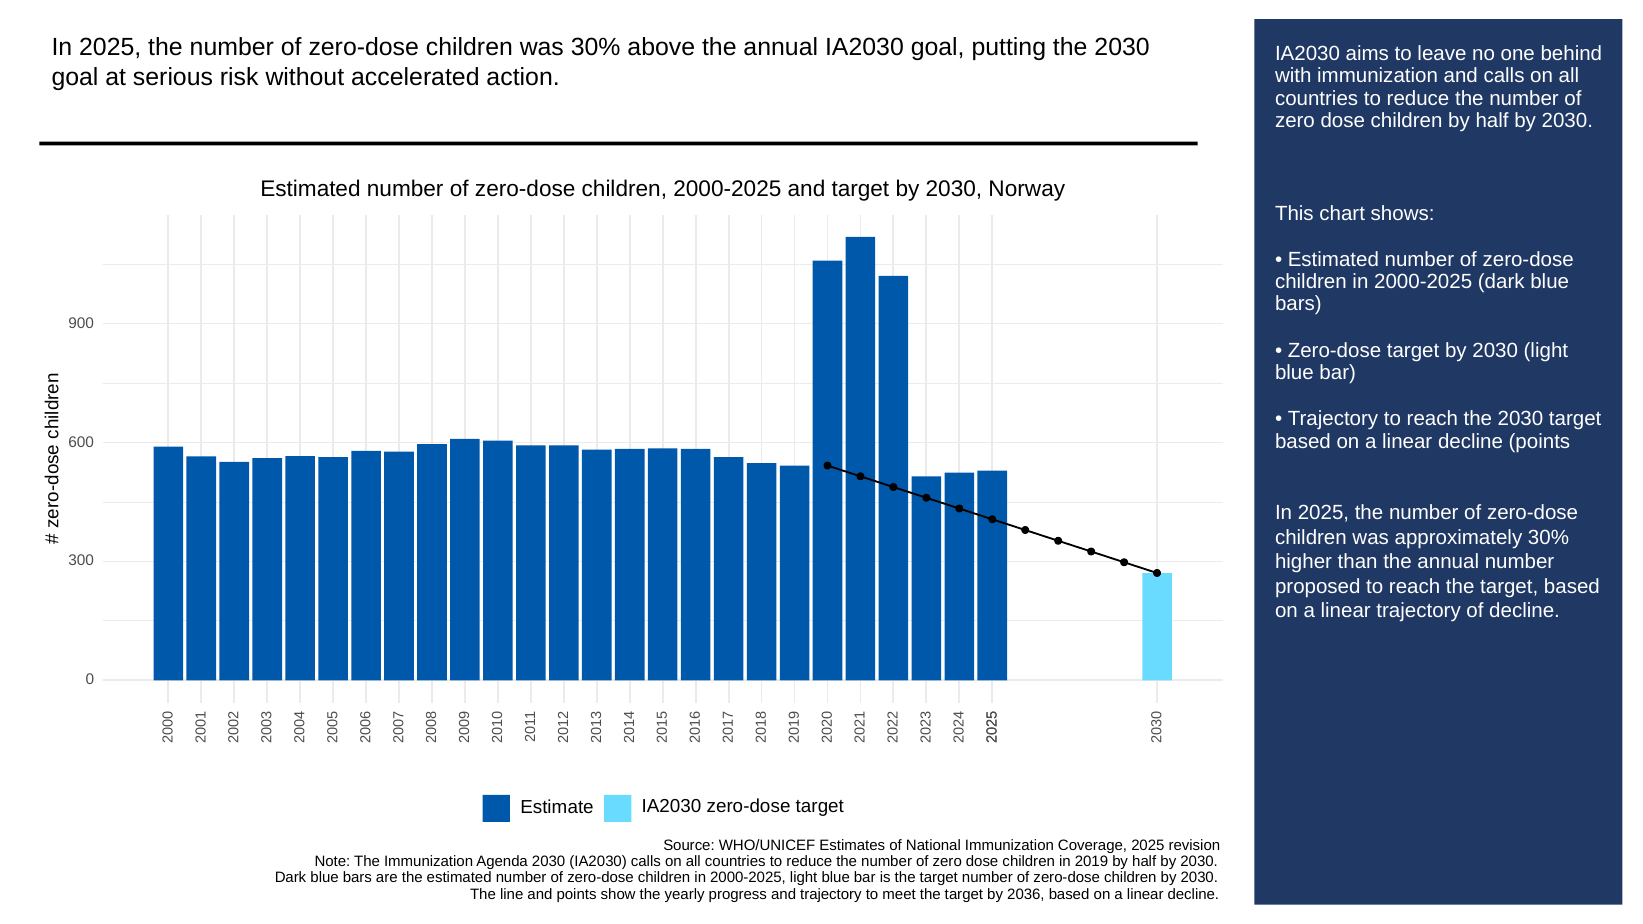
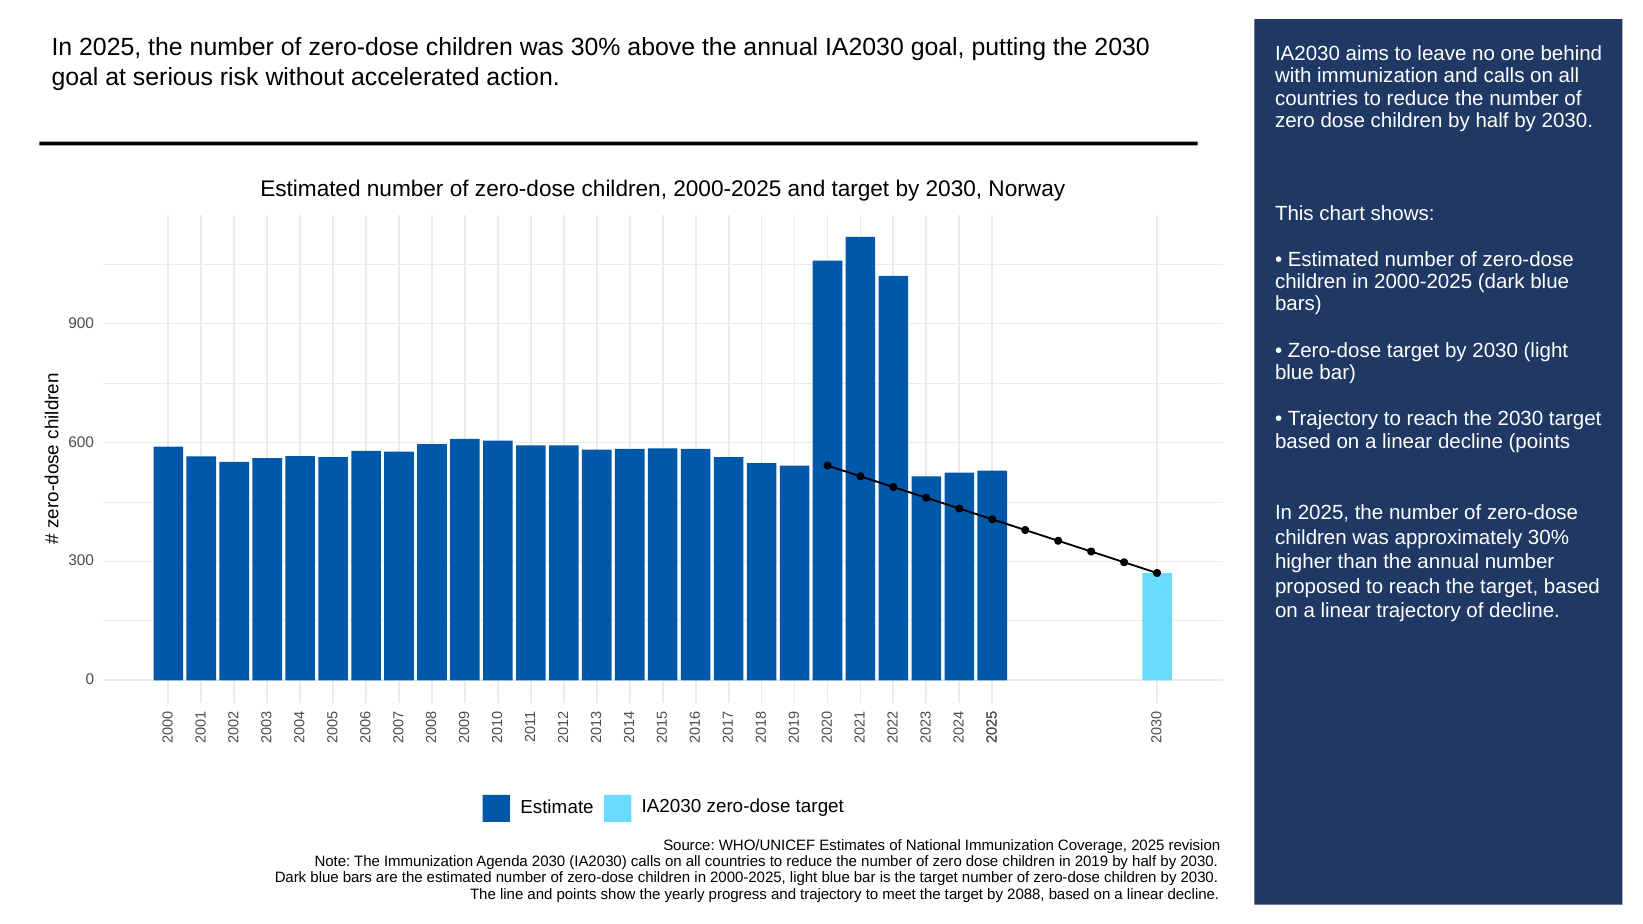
2036: 2036 -> 2088
